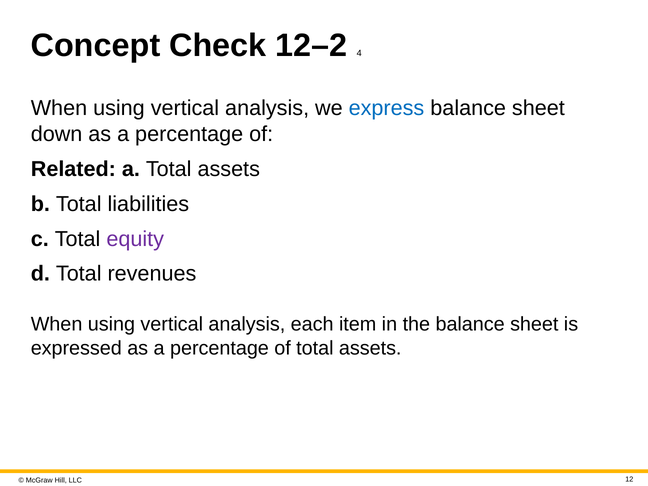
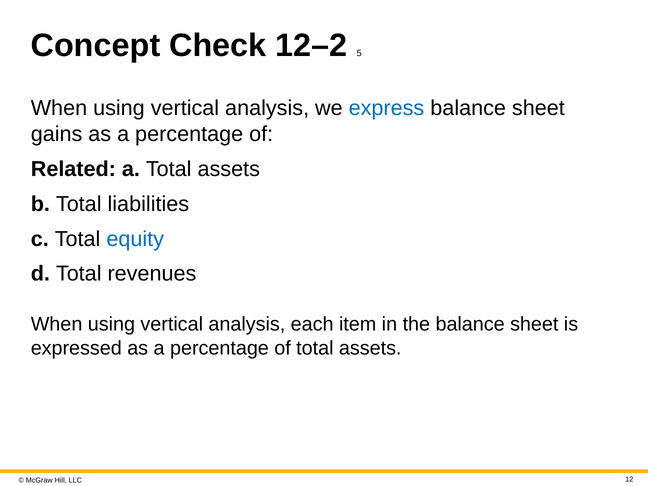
4: 4 -> 5
down: down -> gains
equity colour: purple -> blue
